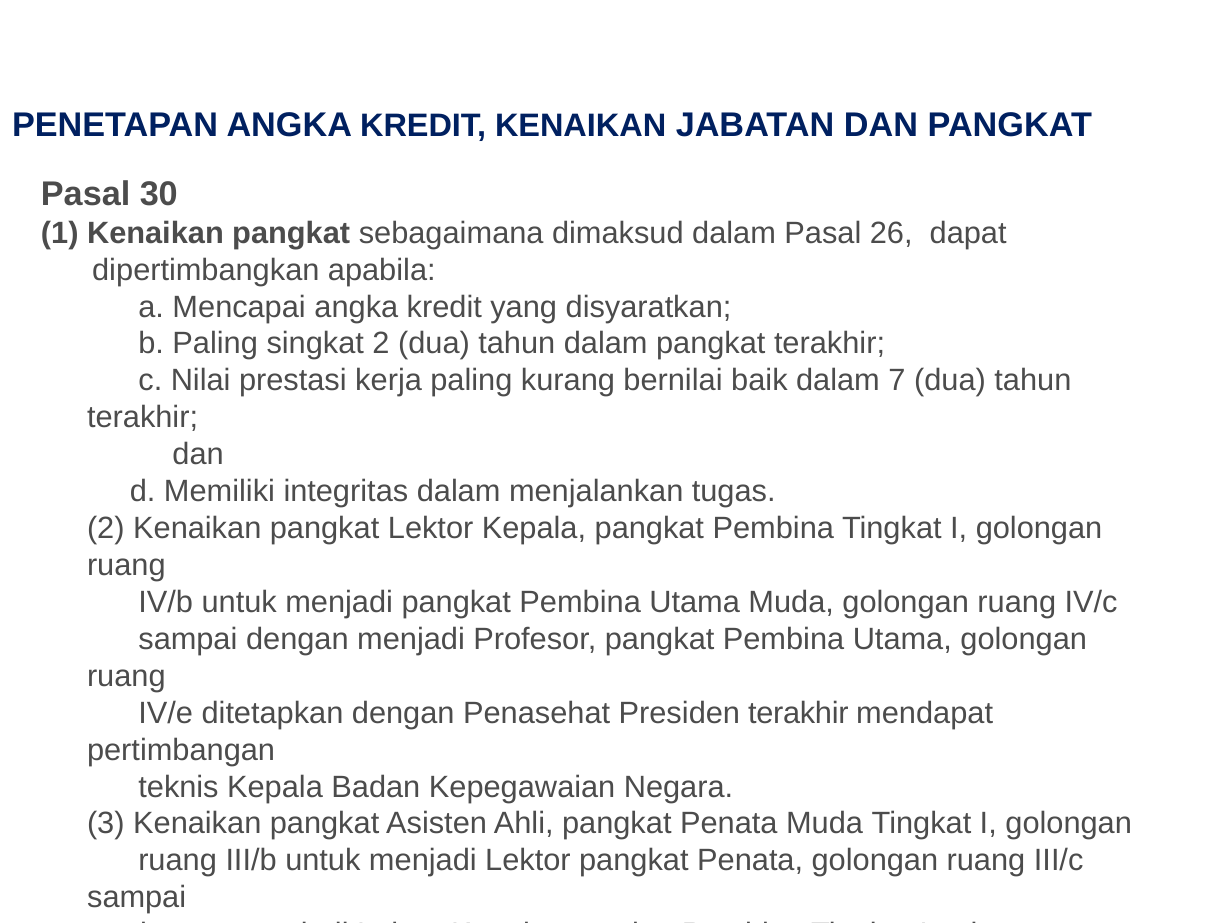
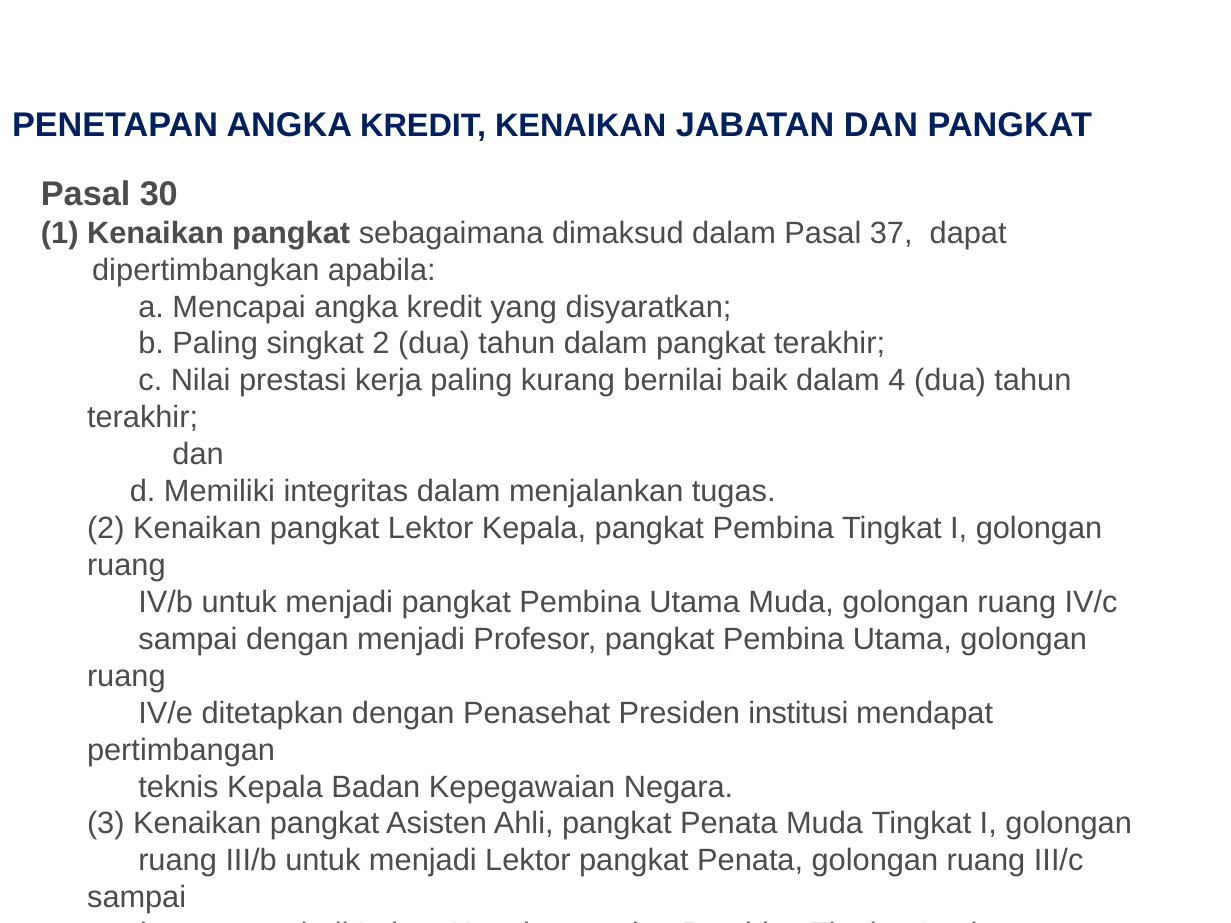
26: 26 -> 37
7: 7 -> 4
Presiden terakhir: terakhir -> institusi
